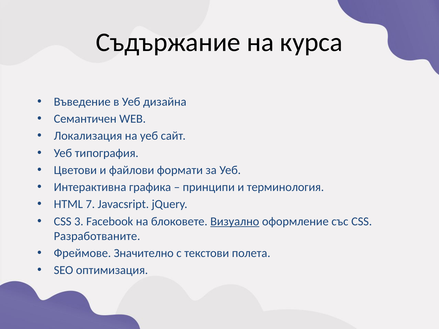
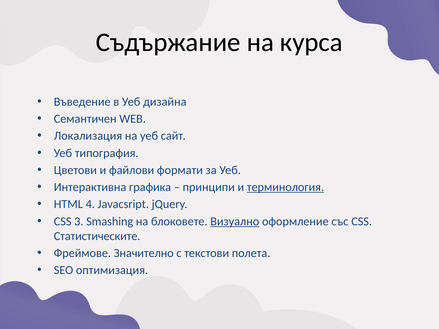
терминология underline: none -> present
7: 7 -> 4
Facebook: Facebook -> Smashing
Разработваните: Разработваните -> Статистическите
